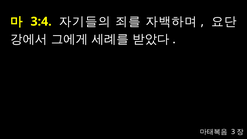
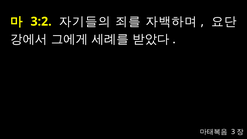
3:4: 3:4 -> 3:2
